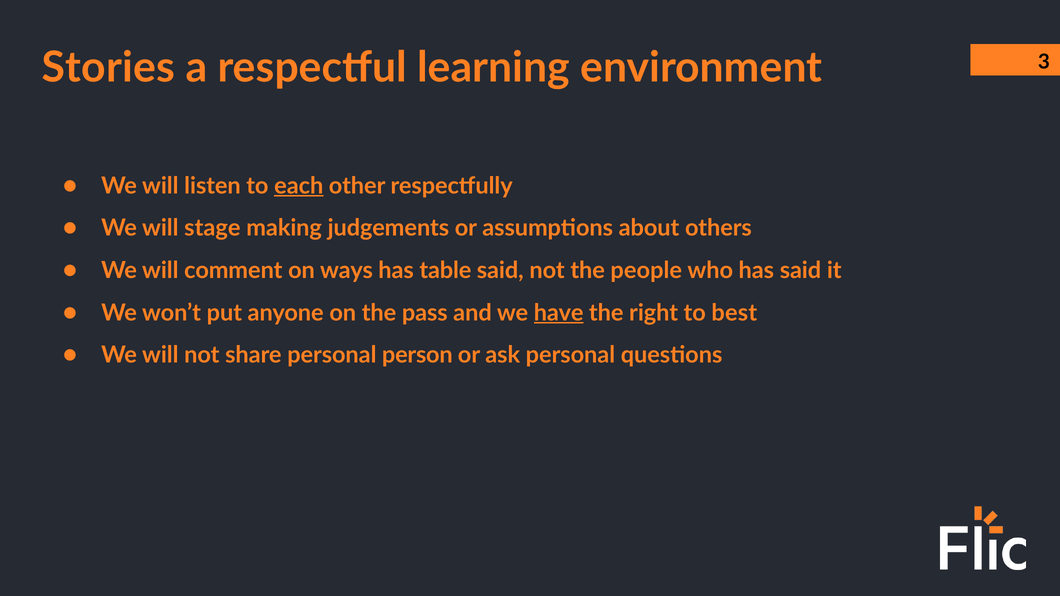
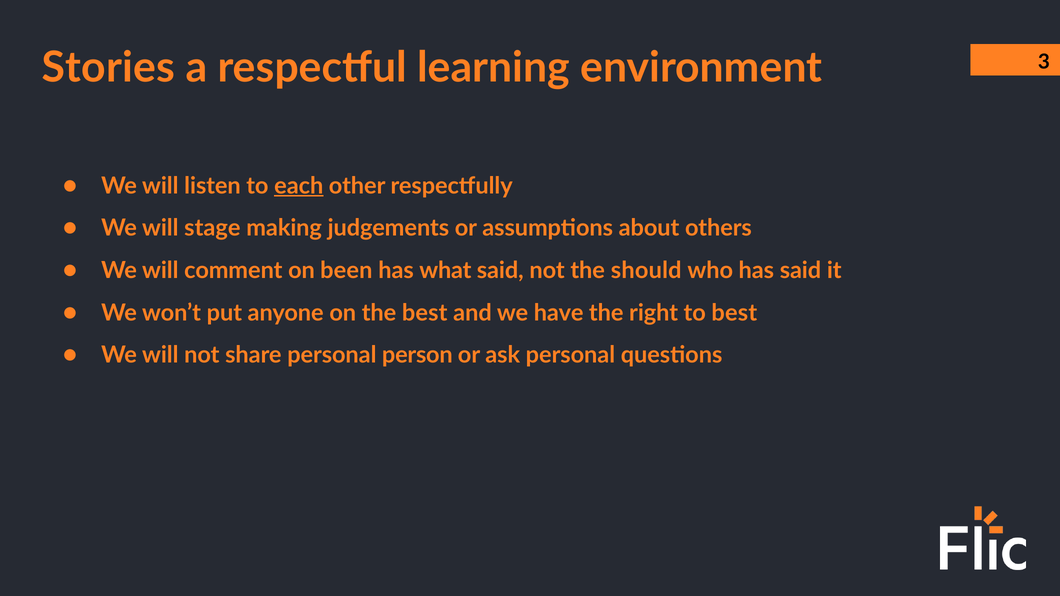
ways: ways -> been
table: table -> what
people: people -> should
the pass: pass -> best
have underline: present -> none
